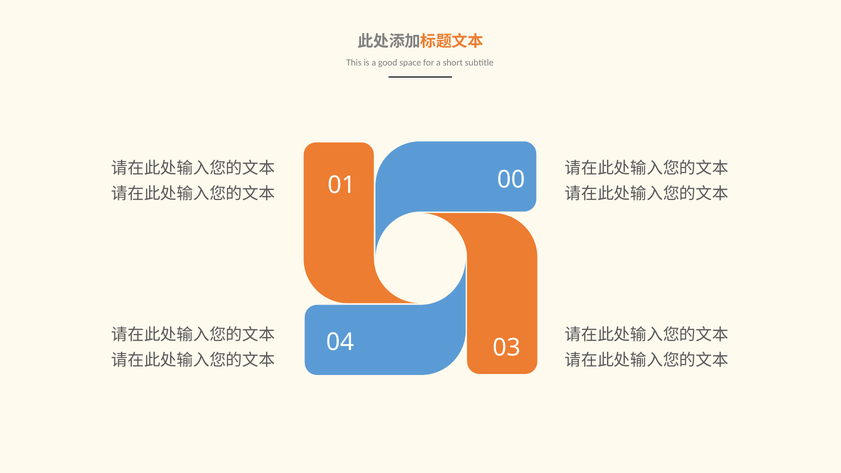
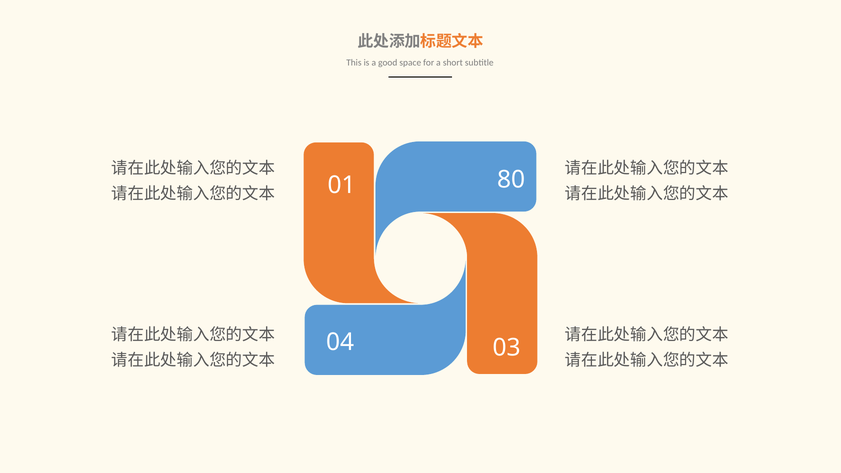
00: 00 -> 80
